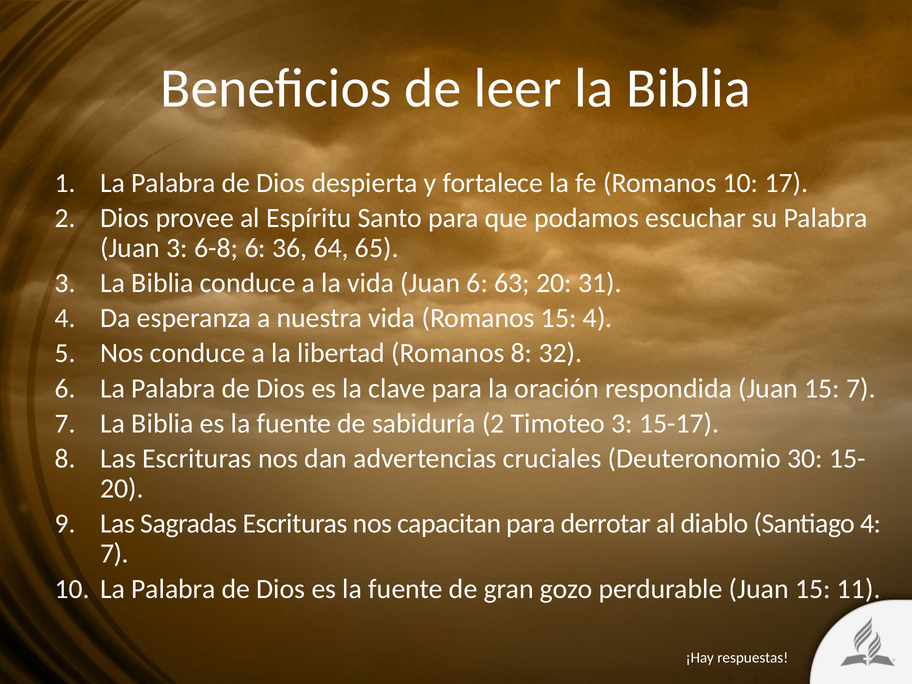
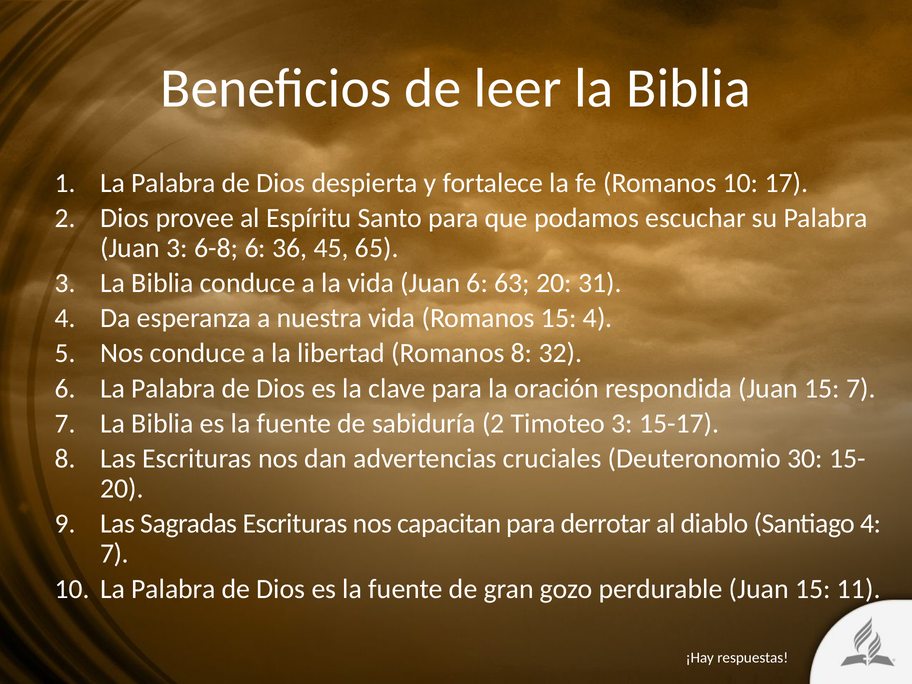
64: 64 -> 45
